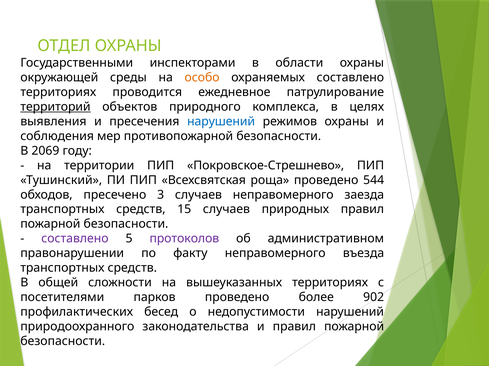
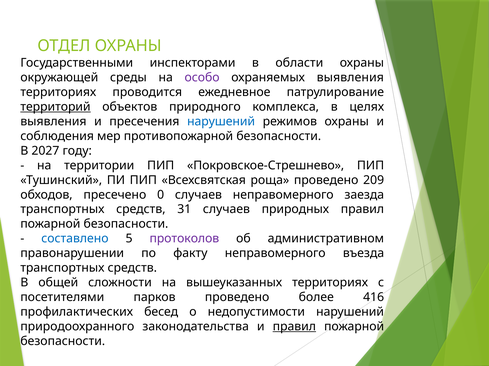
особо colour: orange -> purple
охраняемых составлено: составлено -> выявления
2069: 2069 -> 2027
544: 544 -> 209
3: 3 -> 0
15: 15 -> 31
составлено at (75, 239) colour: purple -> blue
902: 902 -> 416
правил at (294, 327) underline: none -> present
